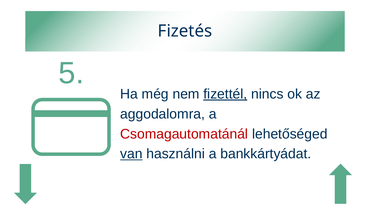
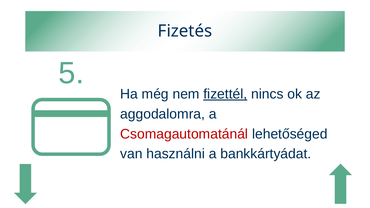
van underline: present -> none
